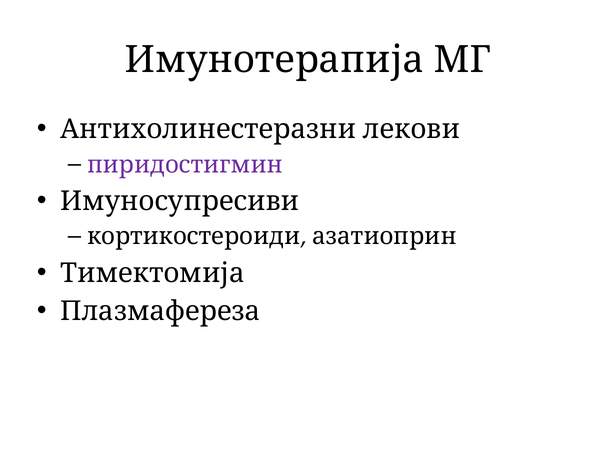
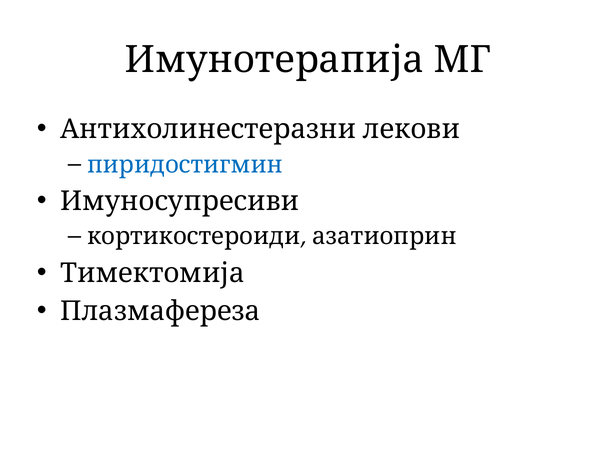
пиридостигмин colour: purple -> blue
